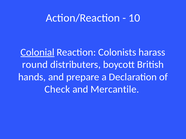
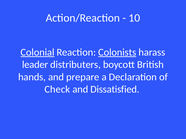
Colonists underline: none -> present
round: round -> leader
Mercantile: Mercantile -> Dissatisfied
